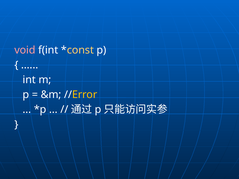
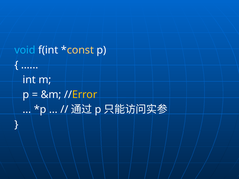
void colour: pink -> light blue
